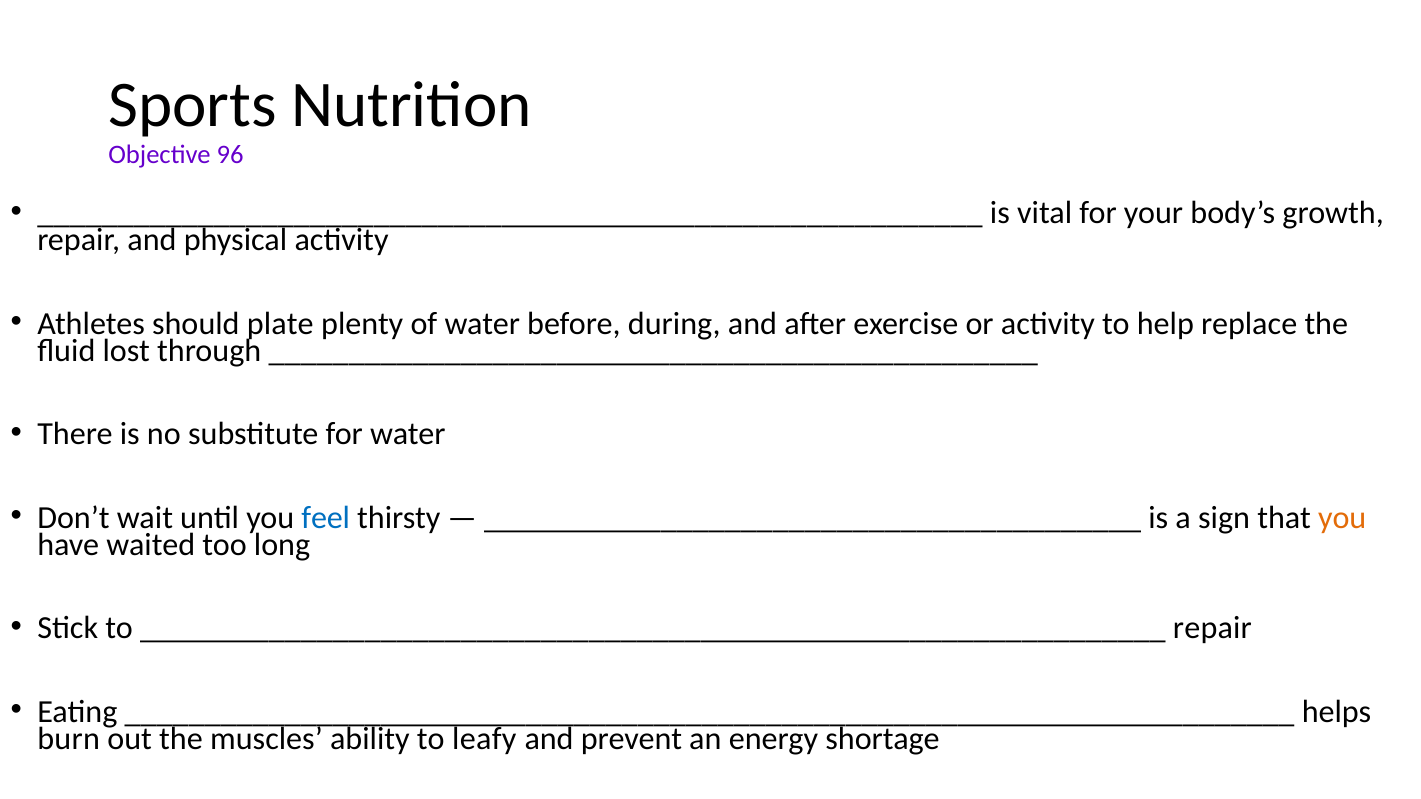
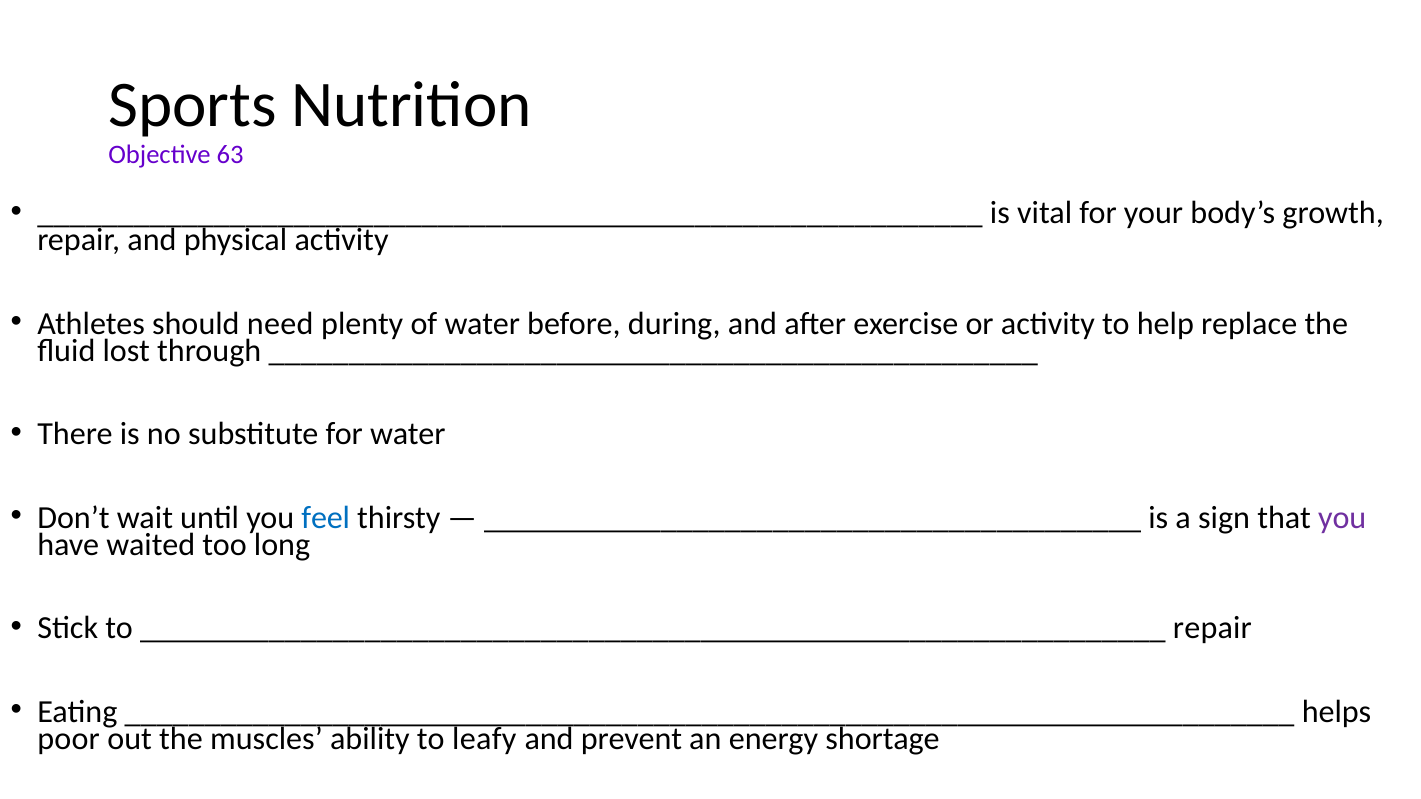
96: 96 -> 63
plate: plate -> need
you at (1342, 518) colour: orange -> purple
burn: burn -> poor
